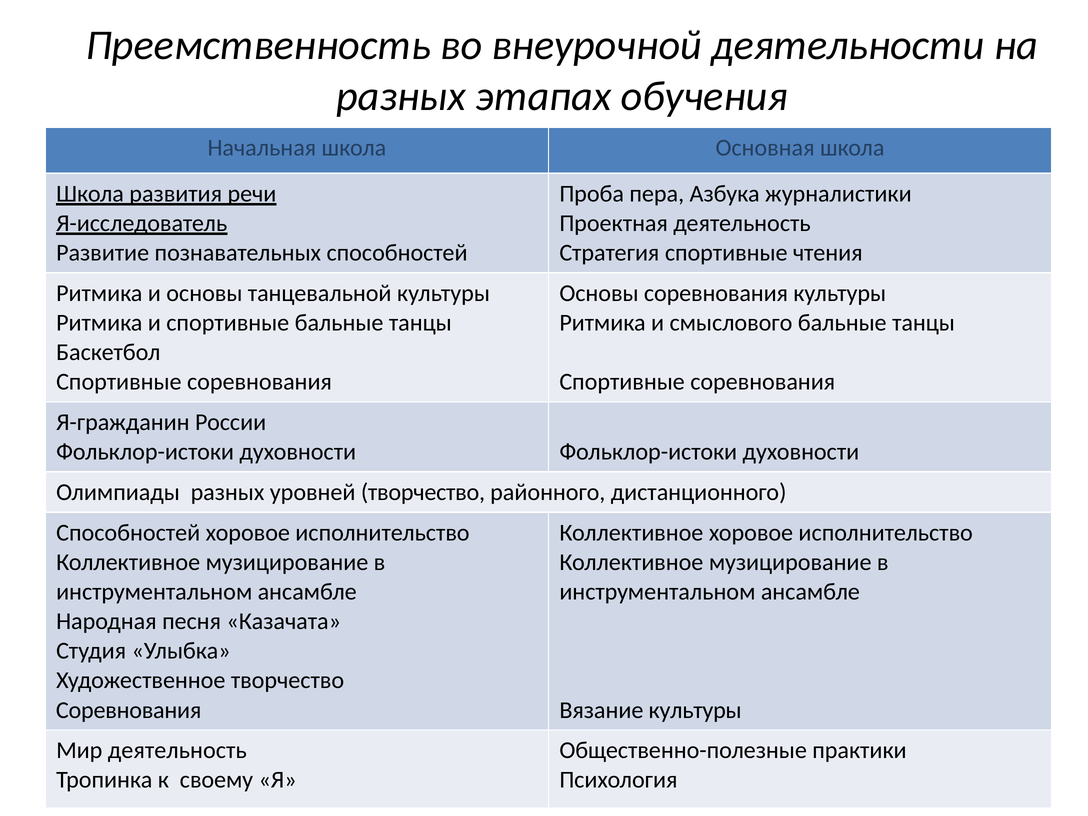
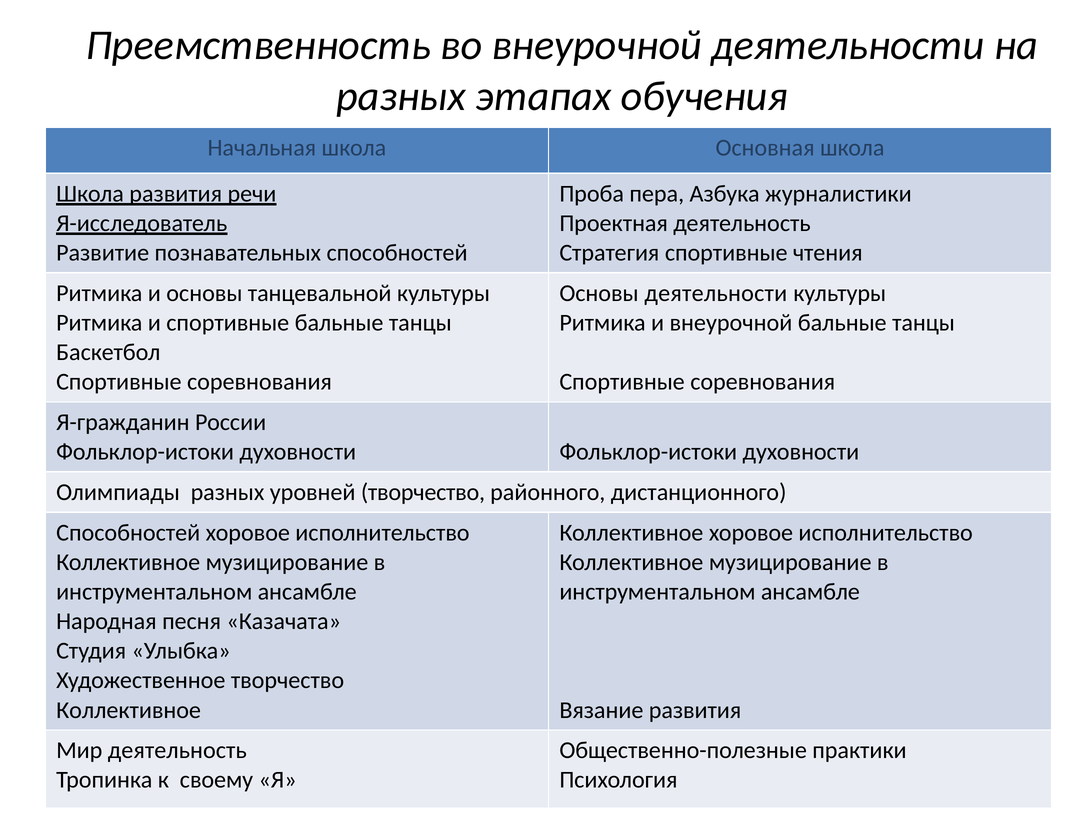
Основы соревнования: соревнования -> деятельности
и смыслового: смыслового -> внеурочной
Соревнования at (129, 710): Соревнования -> Коллективное
Вязание культуры: культуры -> развития
